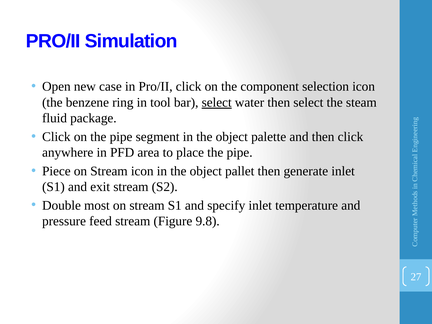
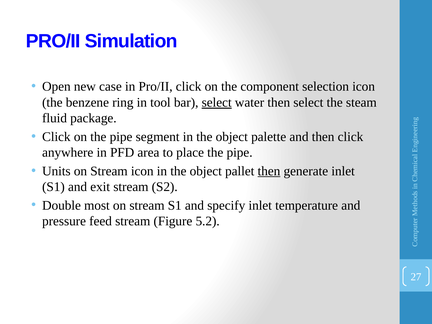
Piece: Piece -> Units
then at (269, 171) underline: none -> present
9.8: 9.8 -> 5.2
